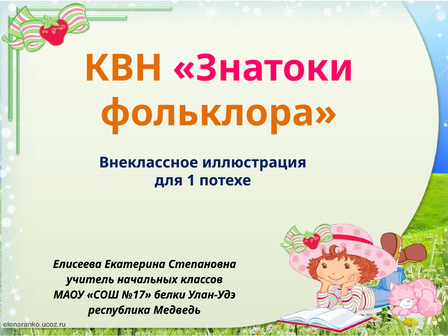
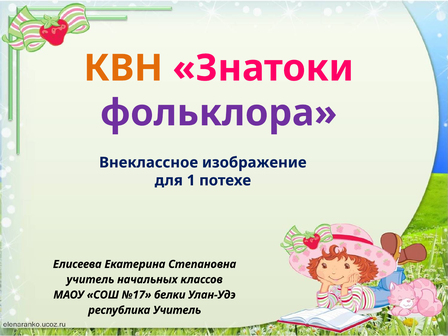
фольклора colour: orange -> purple
иллюстрация: иллюстрация -> изображение
республика Медведь: Медведь -> Учитель
